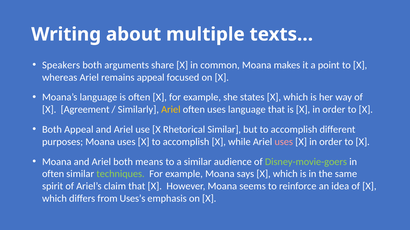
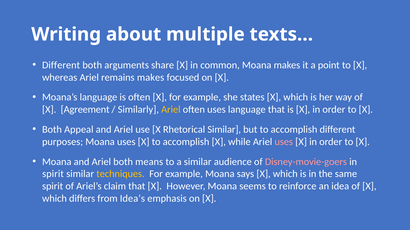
Speakers at (61, 65): Speakers -> Different
remains appeal: appeal -> makes
Disney-movie-goers colour: light green -> pink
often at (53, 174): often -> spirit
techniques colour: light green -> yellow
Uses’s: Uses’s -> Idea’s
